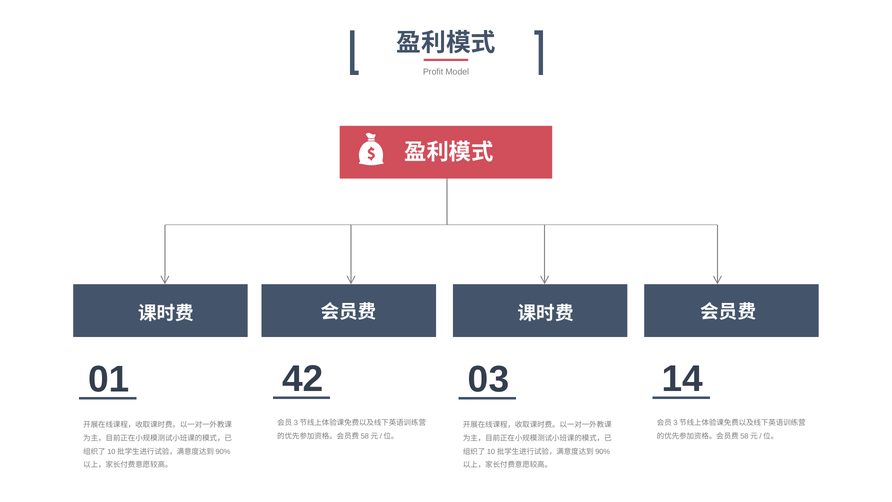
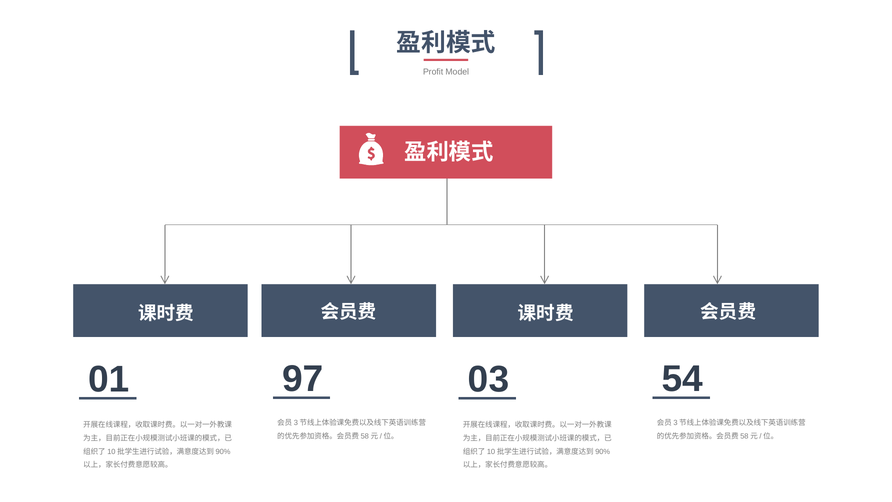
42: 42 -> 97
14: 14 -> 54
